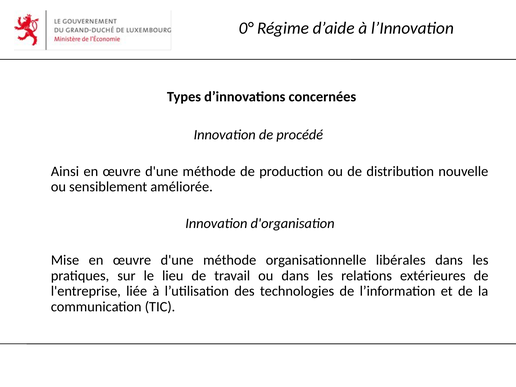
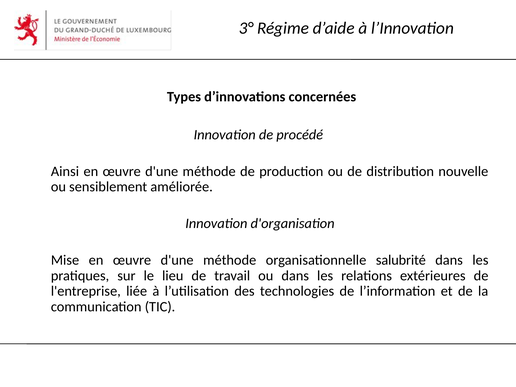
0°: 0° -> 3°
libérales: libérales -> salubrité
